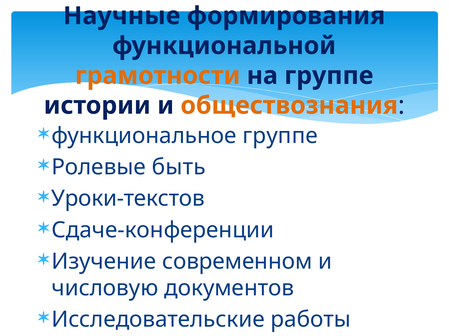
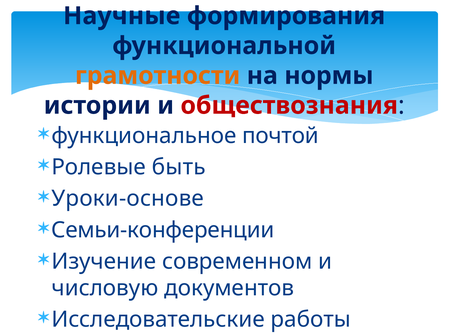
на группе: группе -> нормы
обществознания colour: orange -> red
функциональное группе: группе -> почтой
Уроки-текстов: Уроки-текстов -> Уроки-основе
Сдаче-конференции: Сдаче-конференции -> Семьи-конференции
